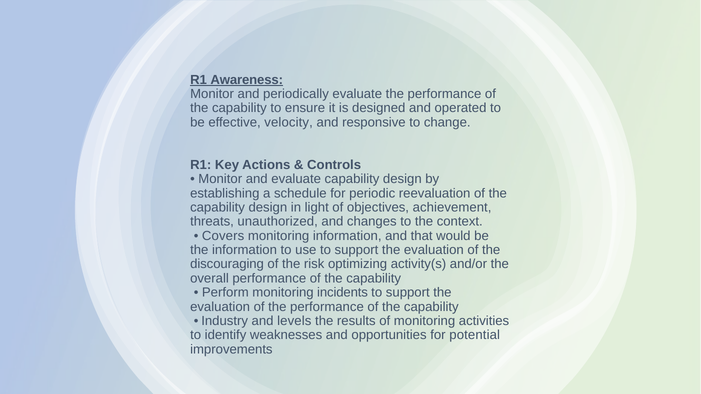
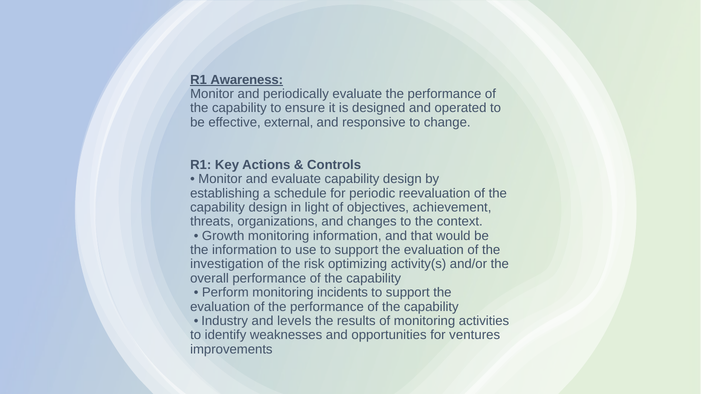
velocity: velocity -> external
unauthorized: unauthorized -> organizations
Covers: Covers -> Growth
discouraging: discouraging -> investigation
potential: potential -> ventures
